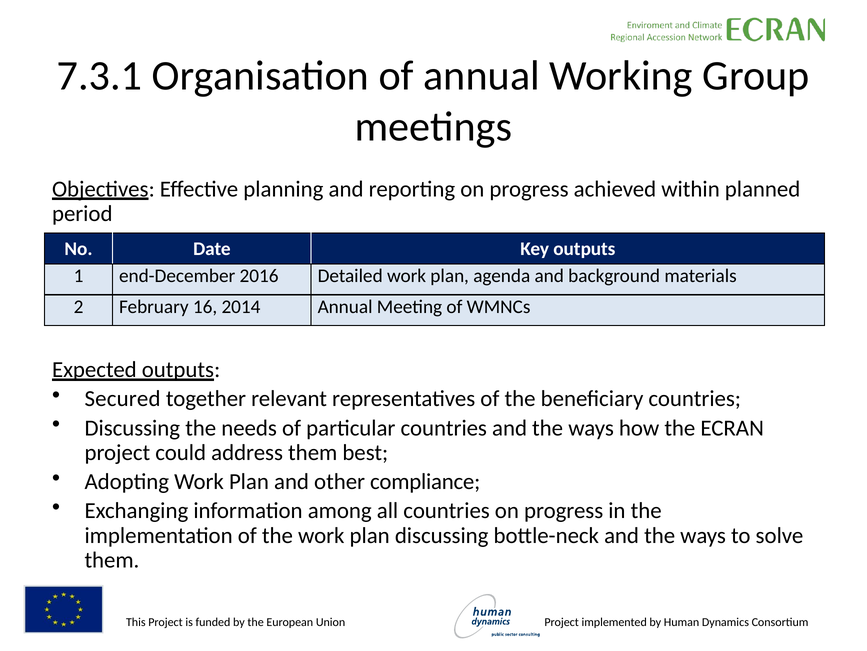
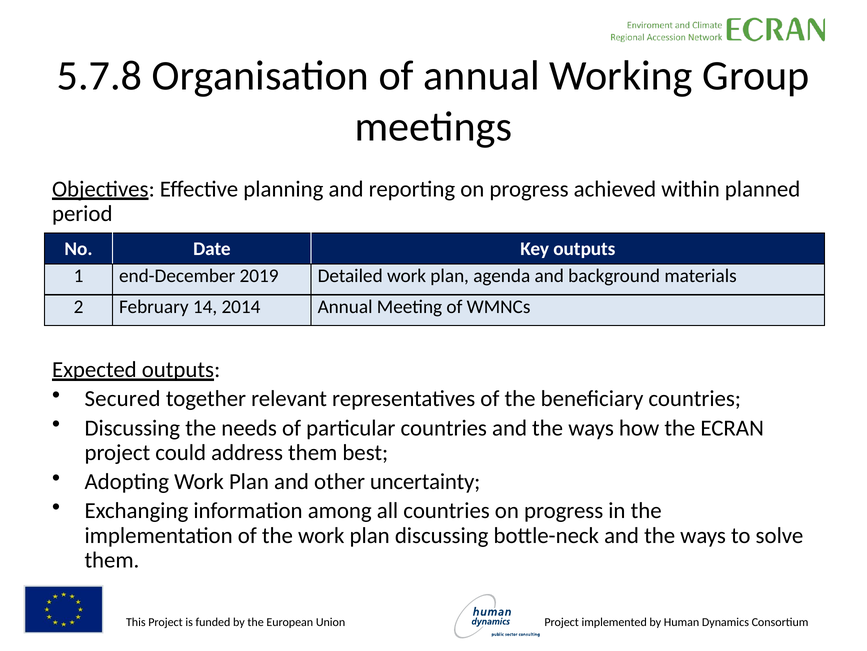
7.3.1: 7.3.1 -> 5.7.8
2016: 2016 -> 2019
16: 16 -> 14
compliance: compliance -> uncertainty
